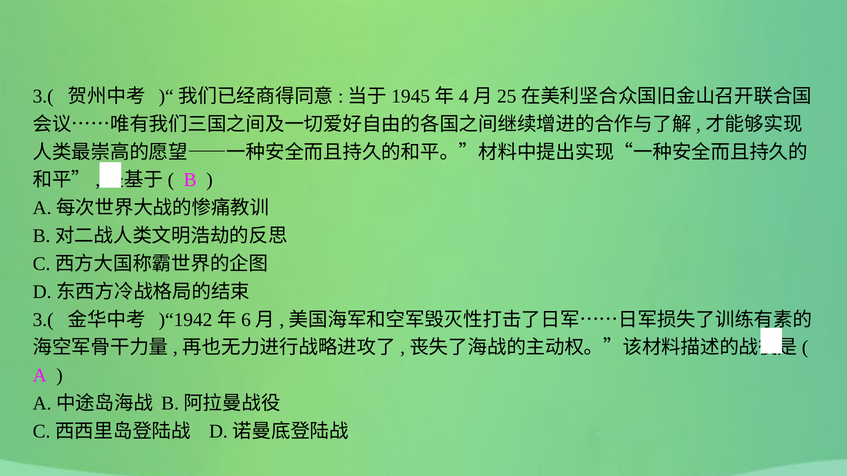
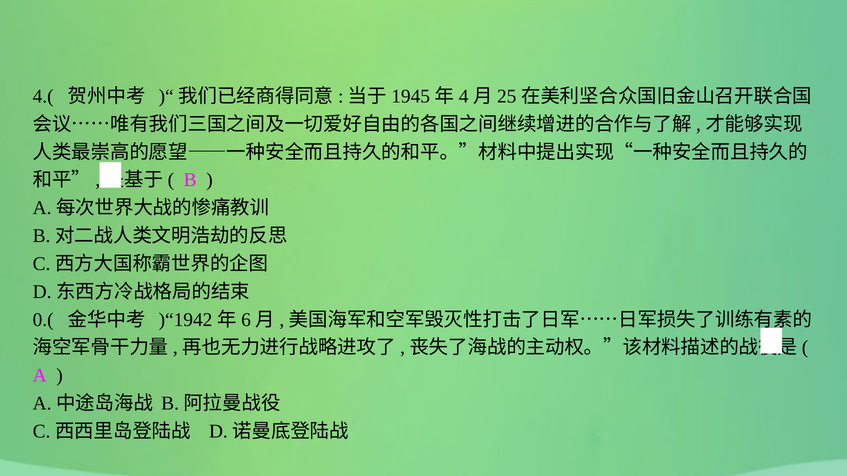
3.( at (43, 96): 3.( -> 4.(
3.( at (43, 320): 3.( -> 0.(
